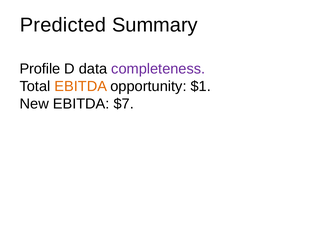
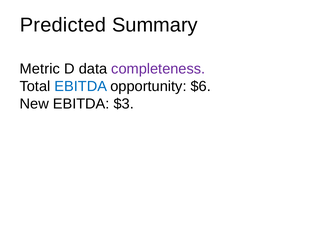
Profile: Profile -> Metric
EBITDA at (81, 86) colour: orange -> blue
$1: $1 -> $6
$7: $7 -> $3
